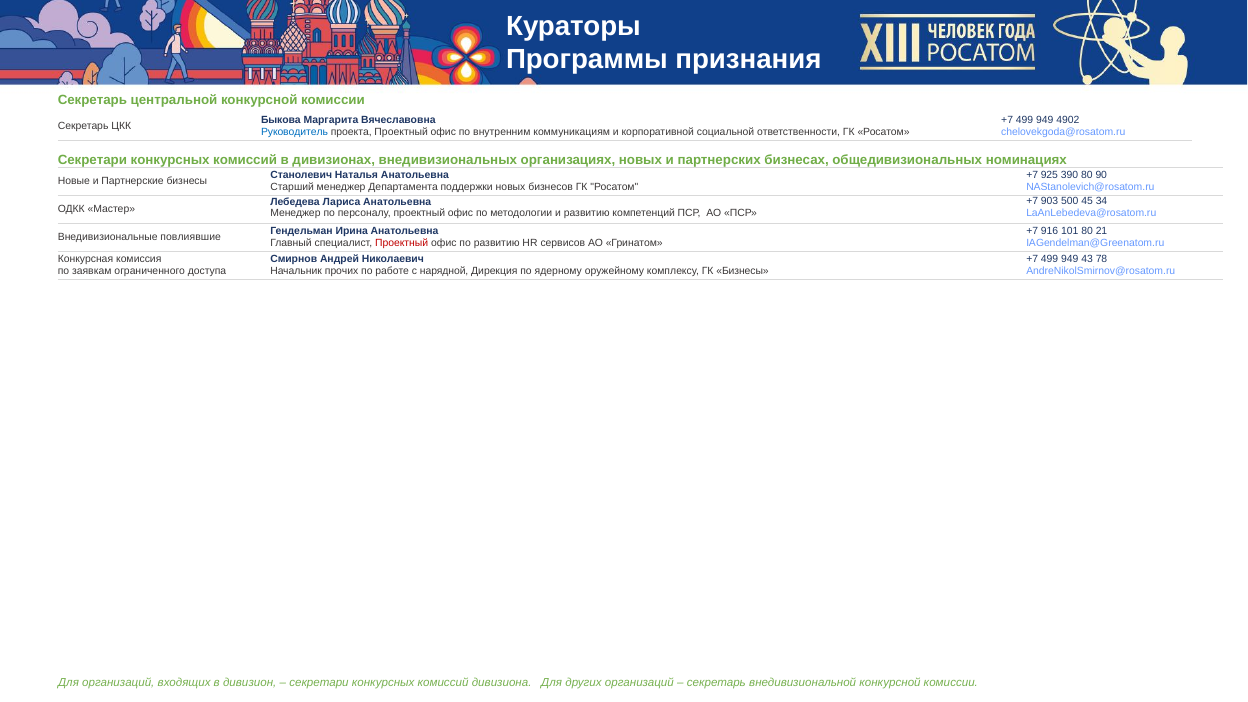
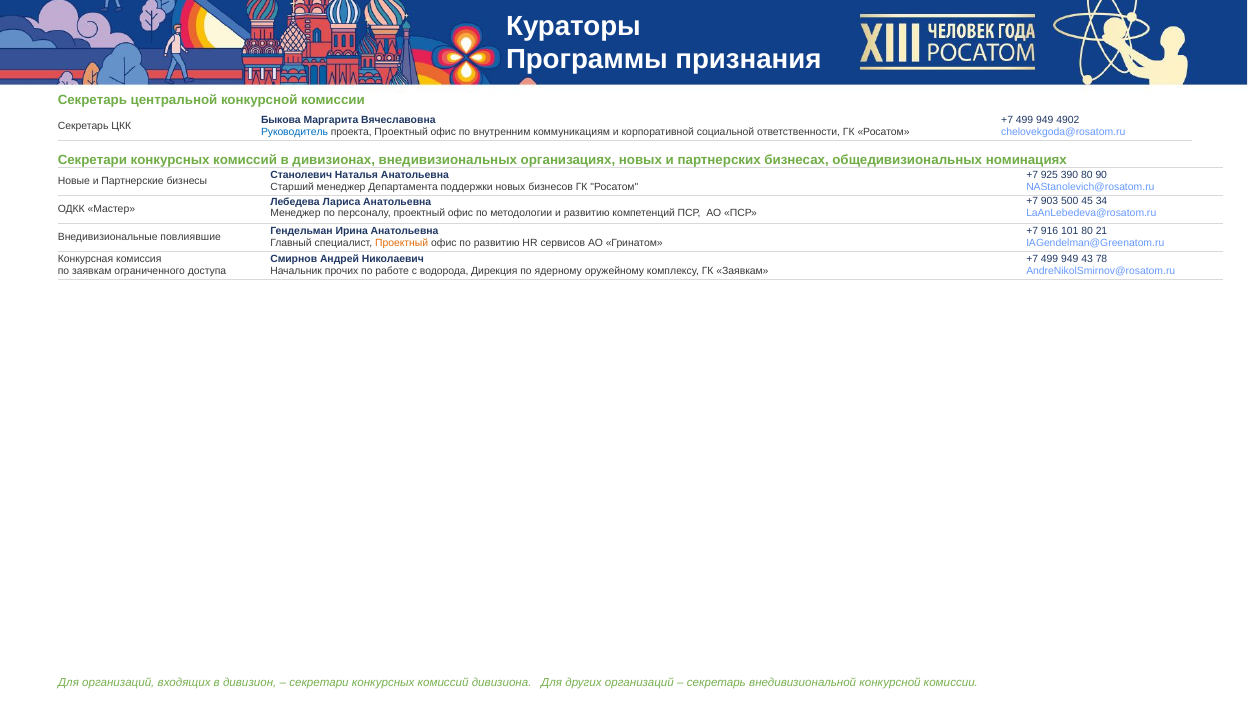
Проектный at (402, 243) colour: red -> orange
нарядной: нарядной -> водорода
ГК Бизнесы: Бизнесы -> Заявкам
